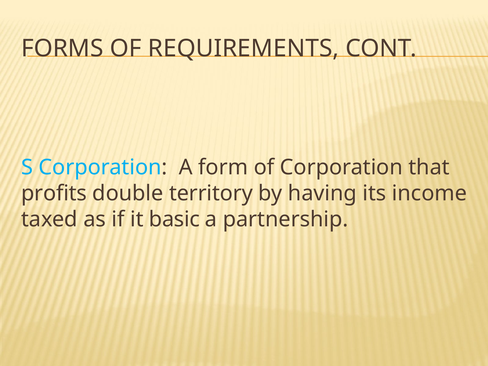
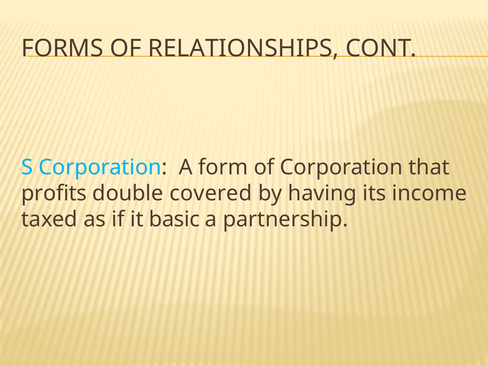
REQUIREMENTS: REQUIREMENTS -> RELATIONSHIPS
territory: territory -> covered
